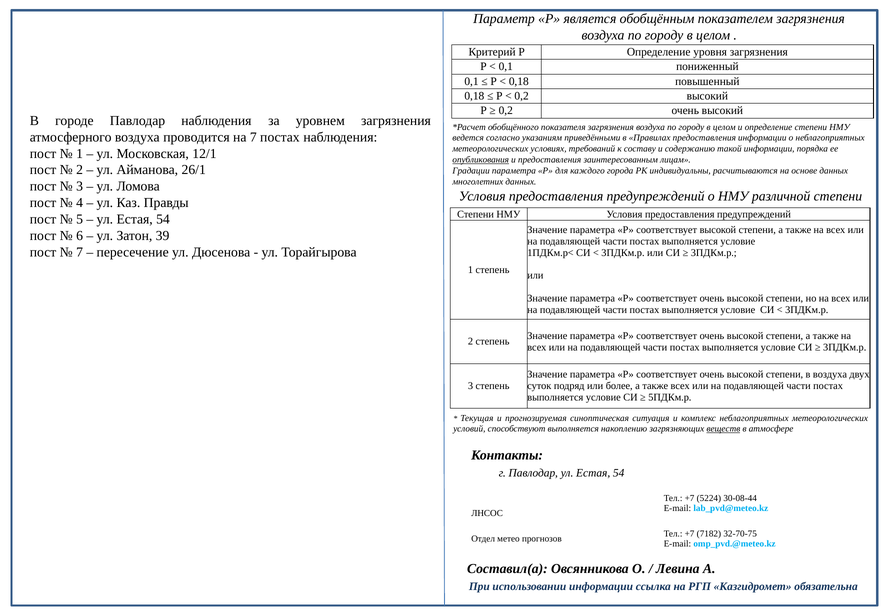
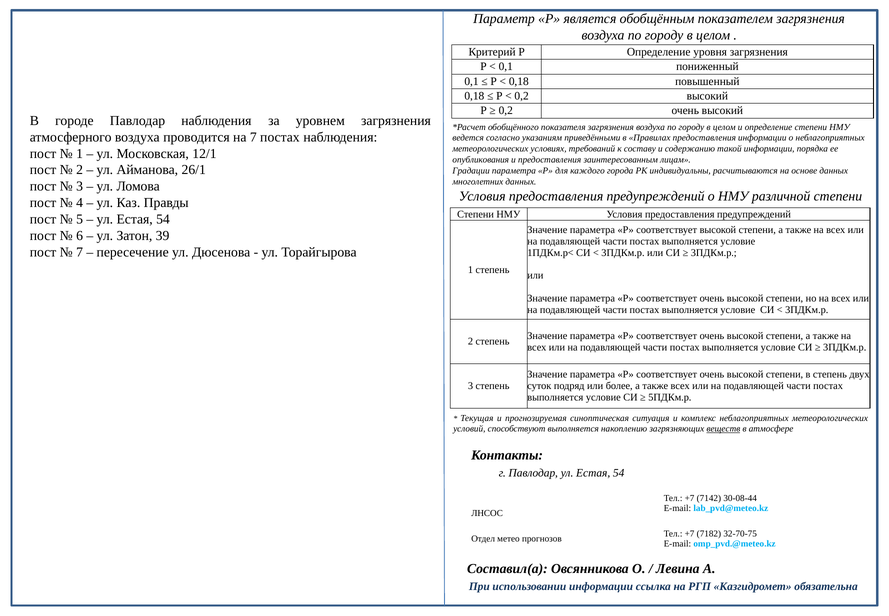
опубликования underline: present -> none
в воздуха: воздуха -> степень
5224: 5224 -> 7142
